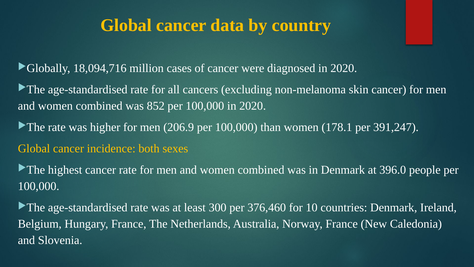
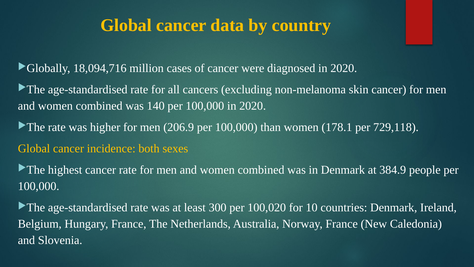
852: 852 -> 140
391,247: 391,247 -> 729,118
396.0: 396.0 -> 384.9
376,460: 376,460 -> 100,020
